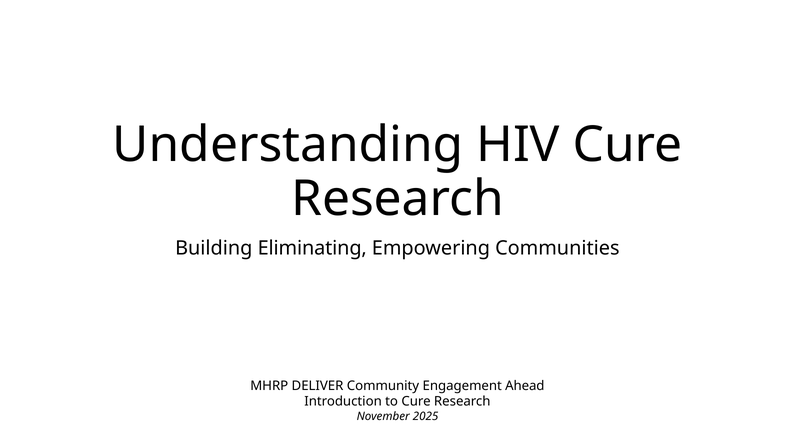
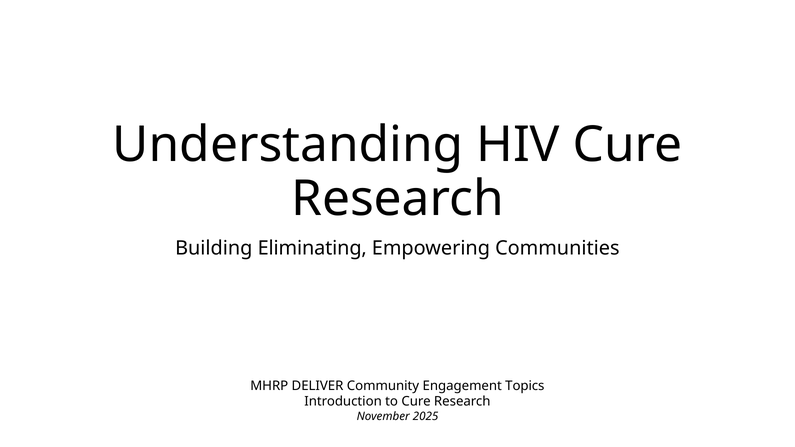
Ahead: Ahead -> Topics
